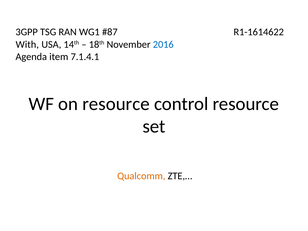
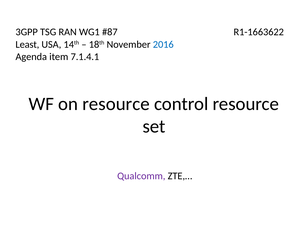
R1-1614622: R1-1614622 -> R1-1663622
With: With -> Least
Qualcomm colour: orange -> purple
